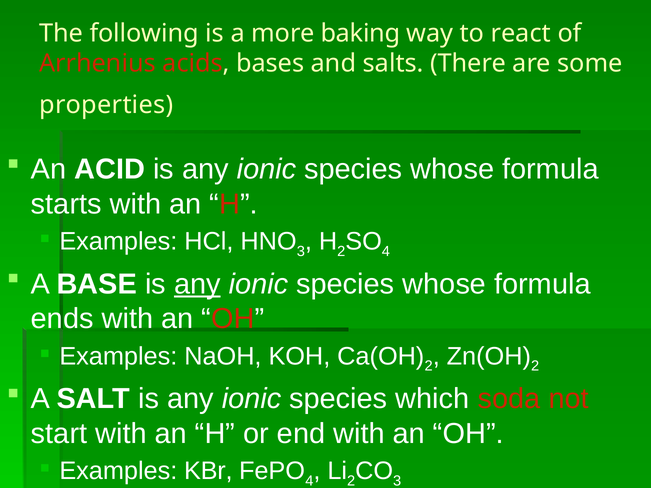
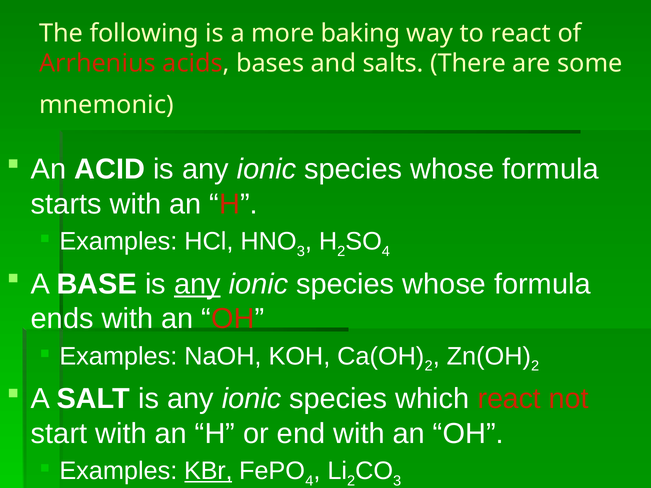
properties: properties -> mnemonic
which soda: soda -> react
KBr underline: none -> present
